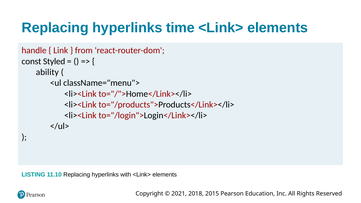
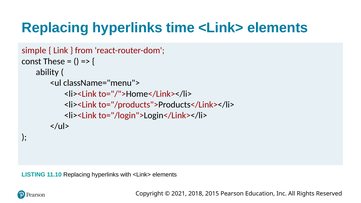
handle: handle -> simple
Styled: Styled -> These
